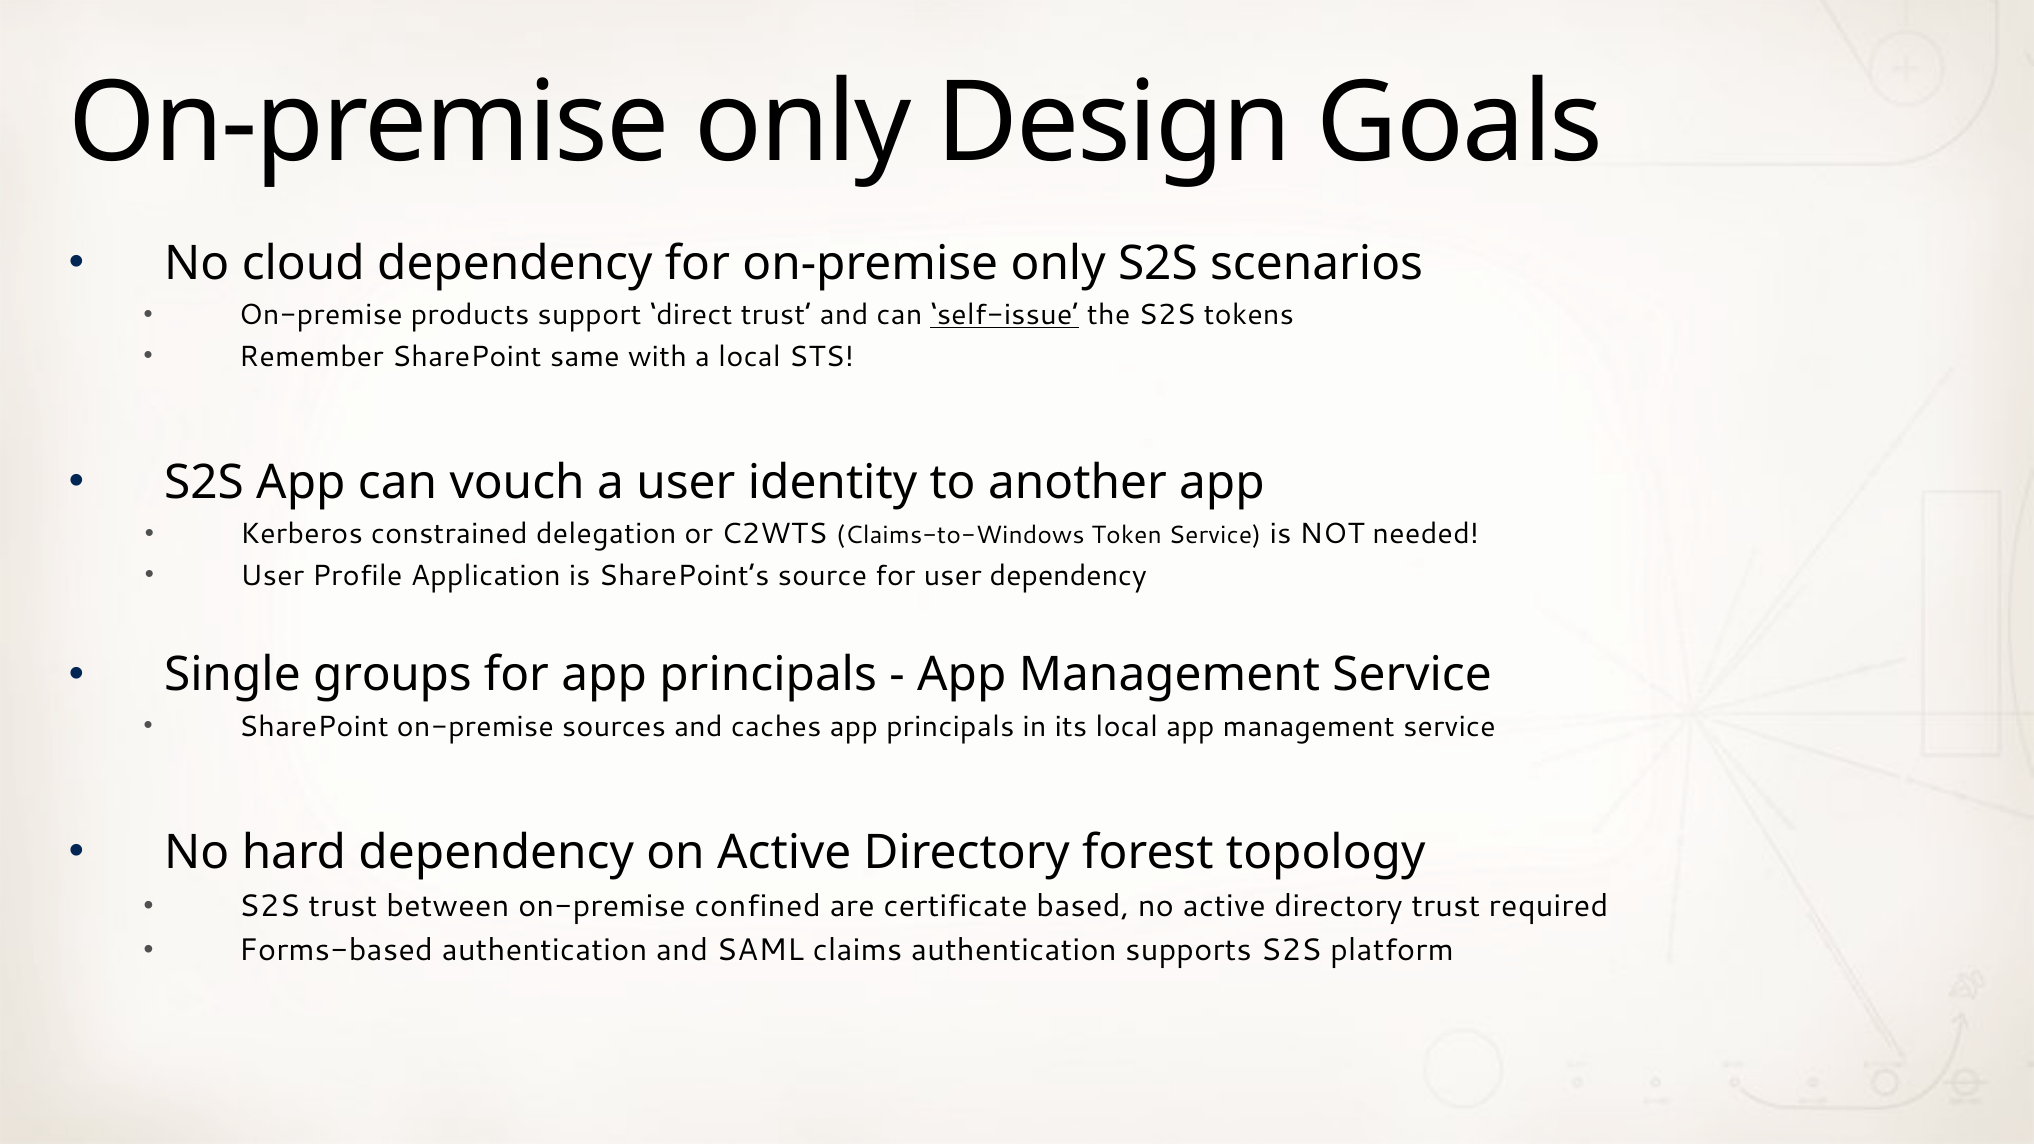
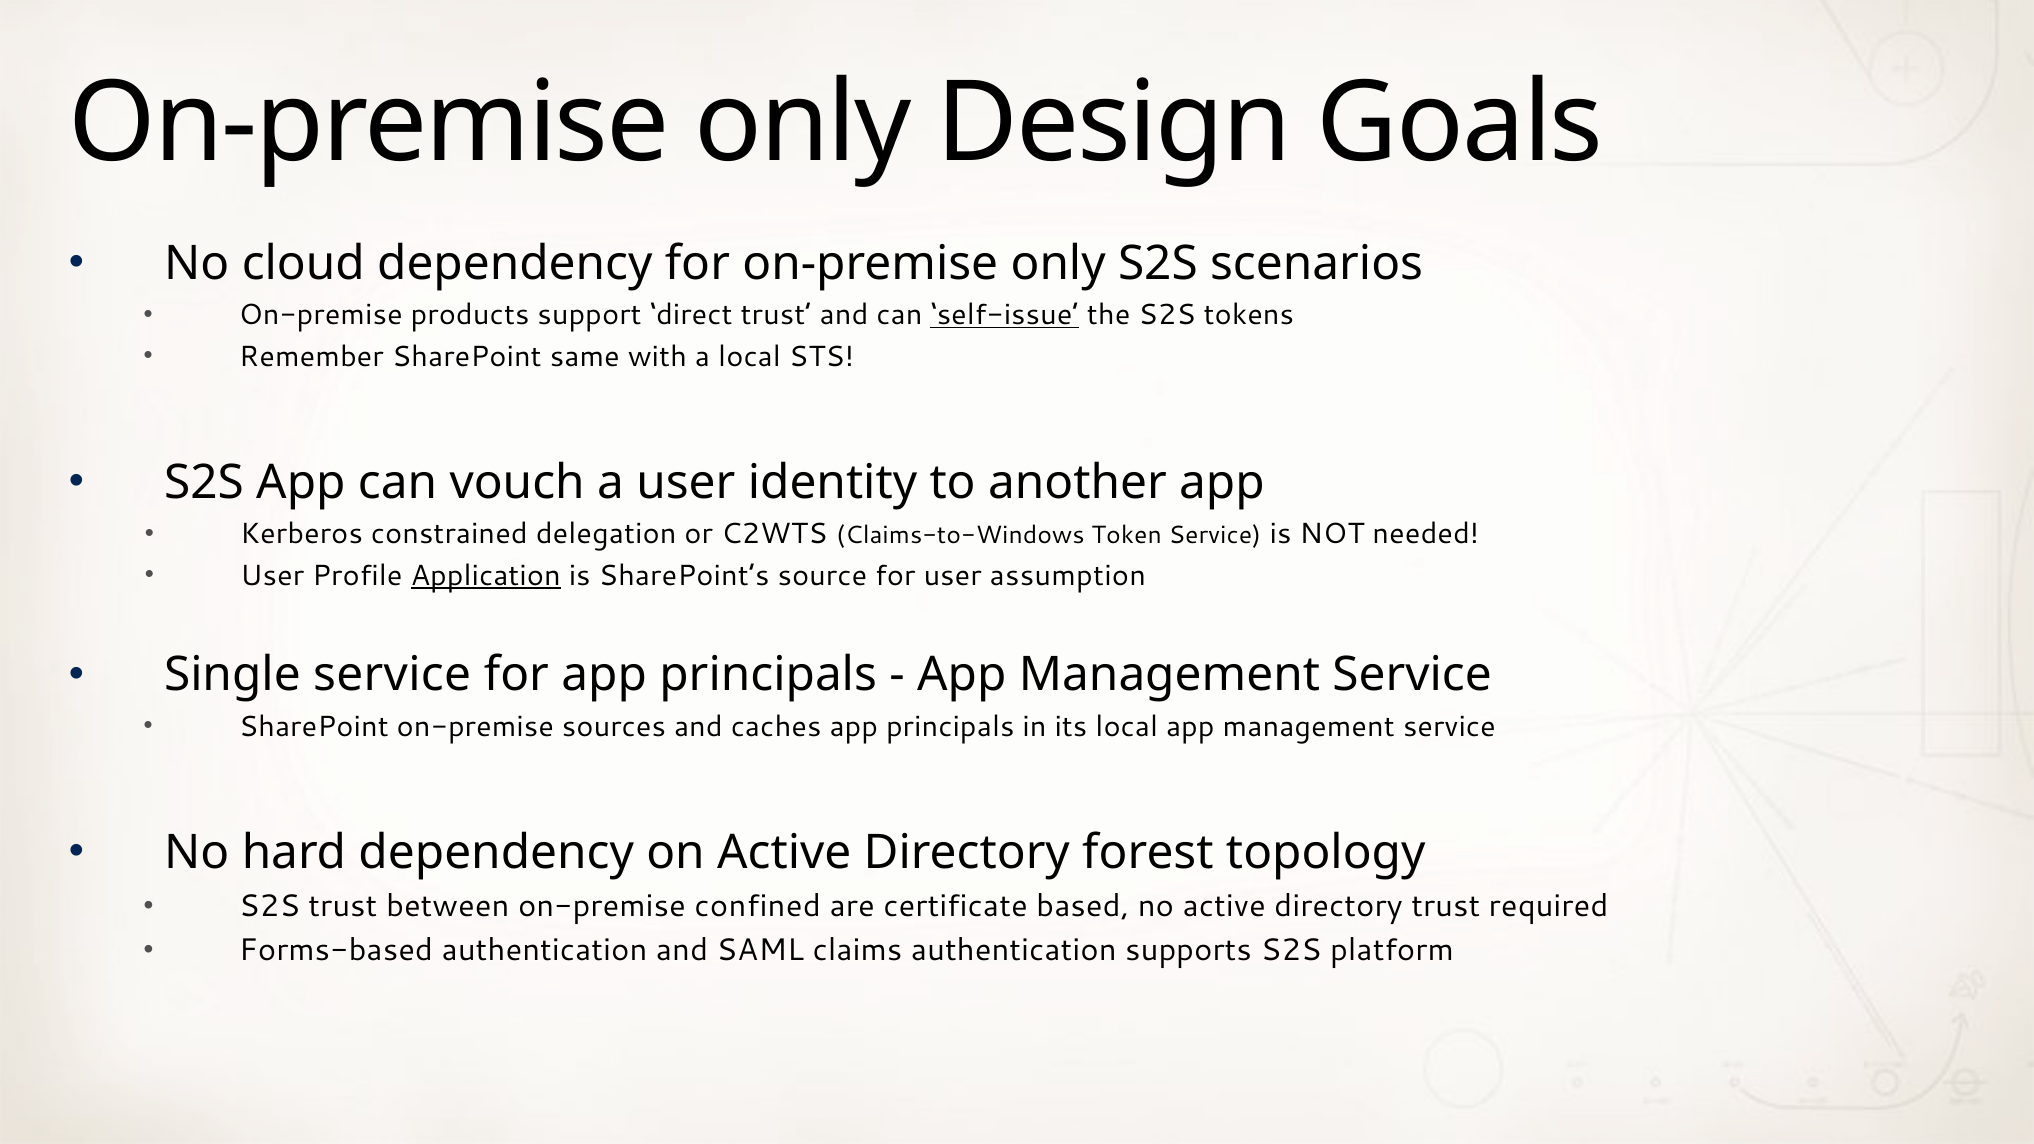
Application underline: none -> present
user dependency: dependency -> assumption
Single groups: groups -> service
